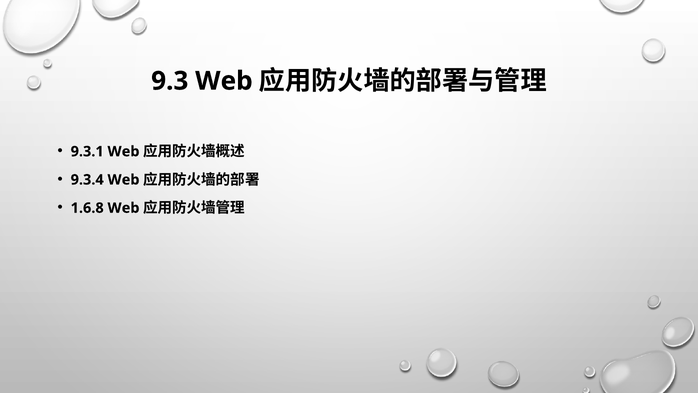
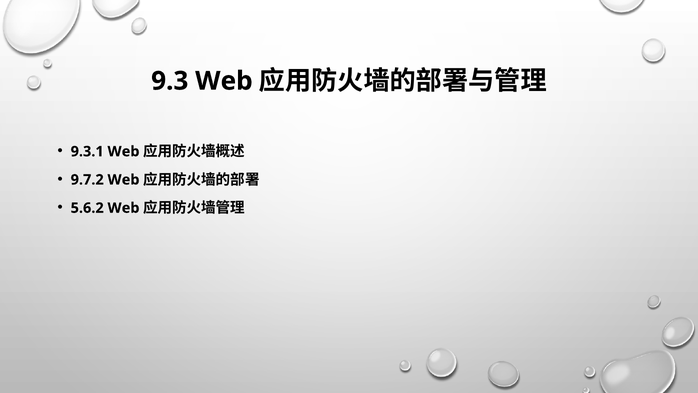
9.3.4: 9.3.4 -> 9.7.2
1.6.8: 1.6.8 -> 5.6.2
